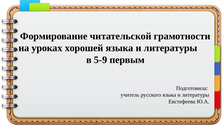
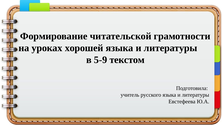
первым: первым -> текстом
